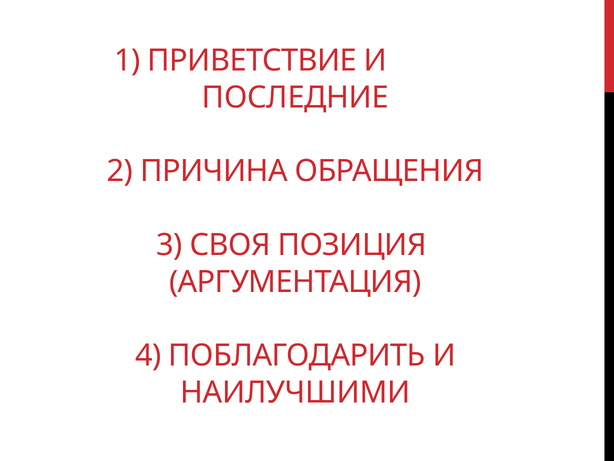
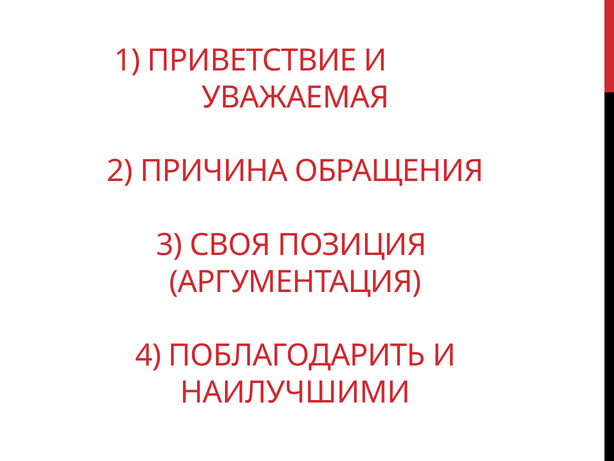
ПОСЛЕДНИЕ: ПОСЛЕДНИЕ -> УВАЖАЕМАЯ
